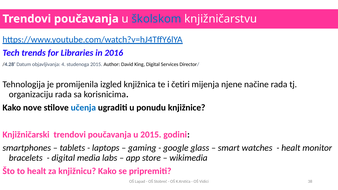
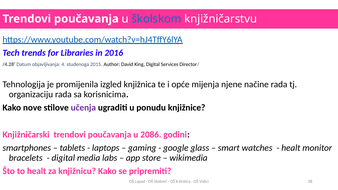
četiri: četiri -> opće
učenja colour: blue -> purple
u 2015: 2015 -> 2086
